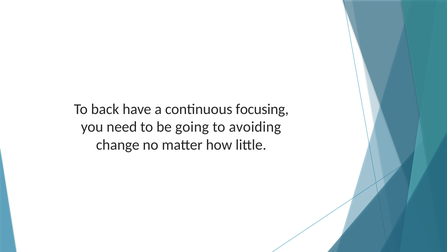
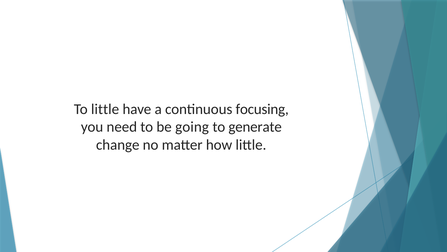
To back: back -> little
avoiding: avoiding -> generate
